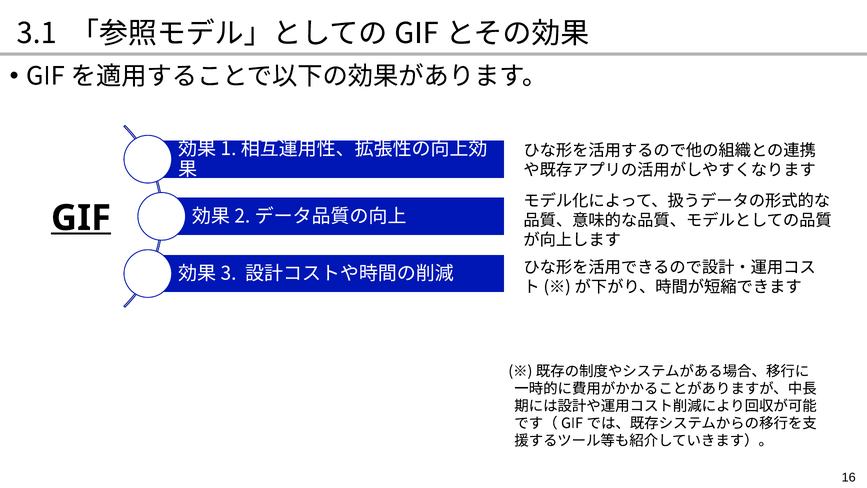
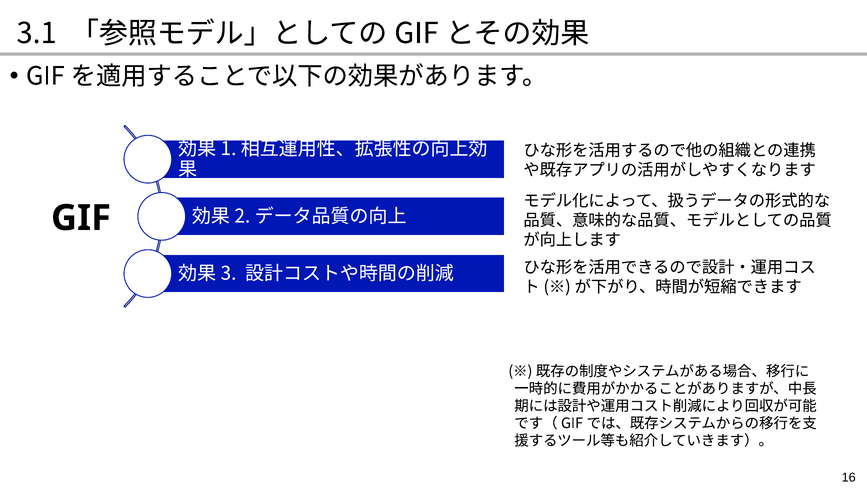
GIF underline: present -> none
